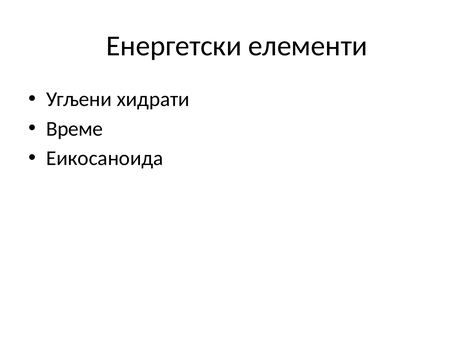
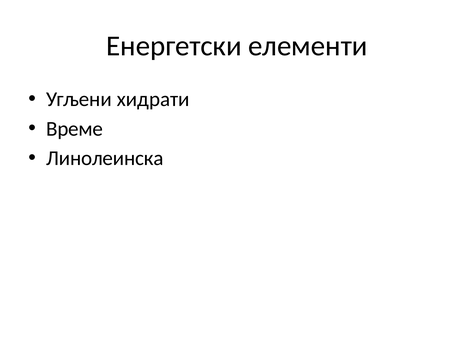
Еикосаноида: Еикосаноида -> Линолеинска
